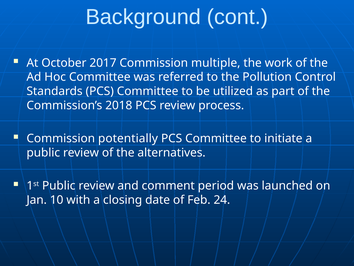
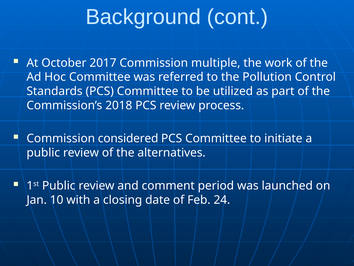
potentially: potentially -> considered
